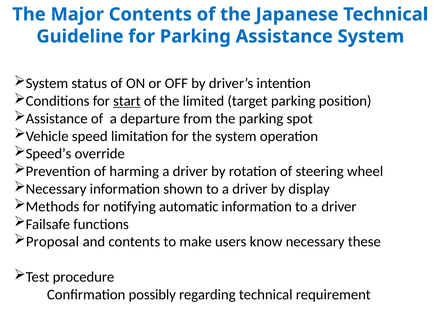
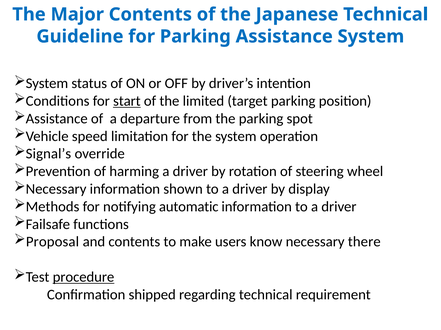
Speed’s: Speed’s -> Signal’s
these: these -> there
procedure underline: none -> present
possibly: possibly -> shipped
